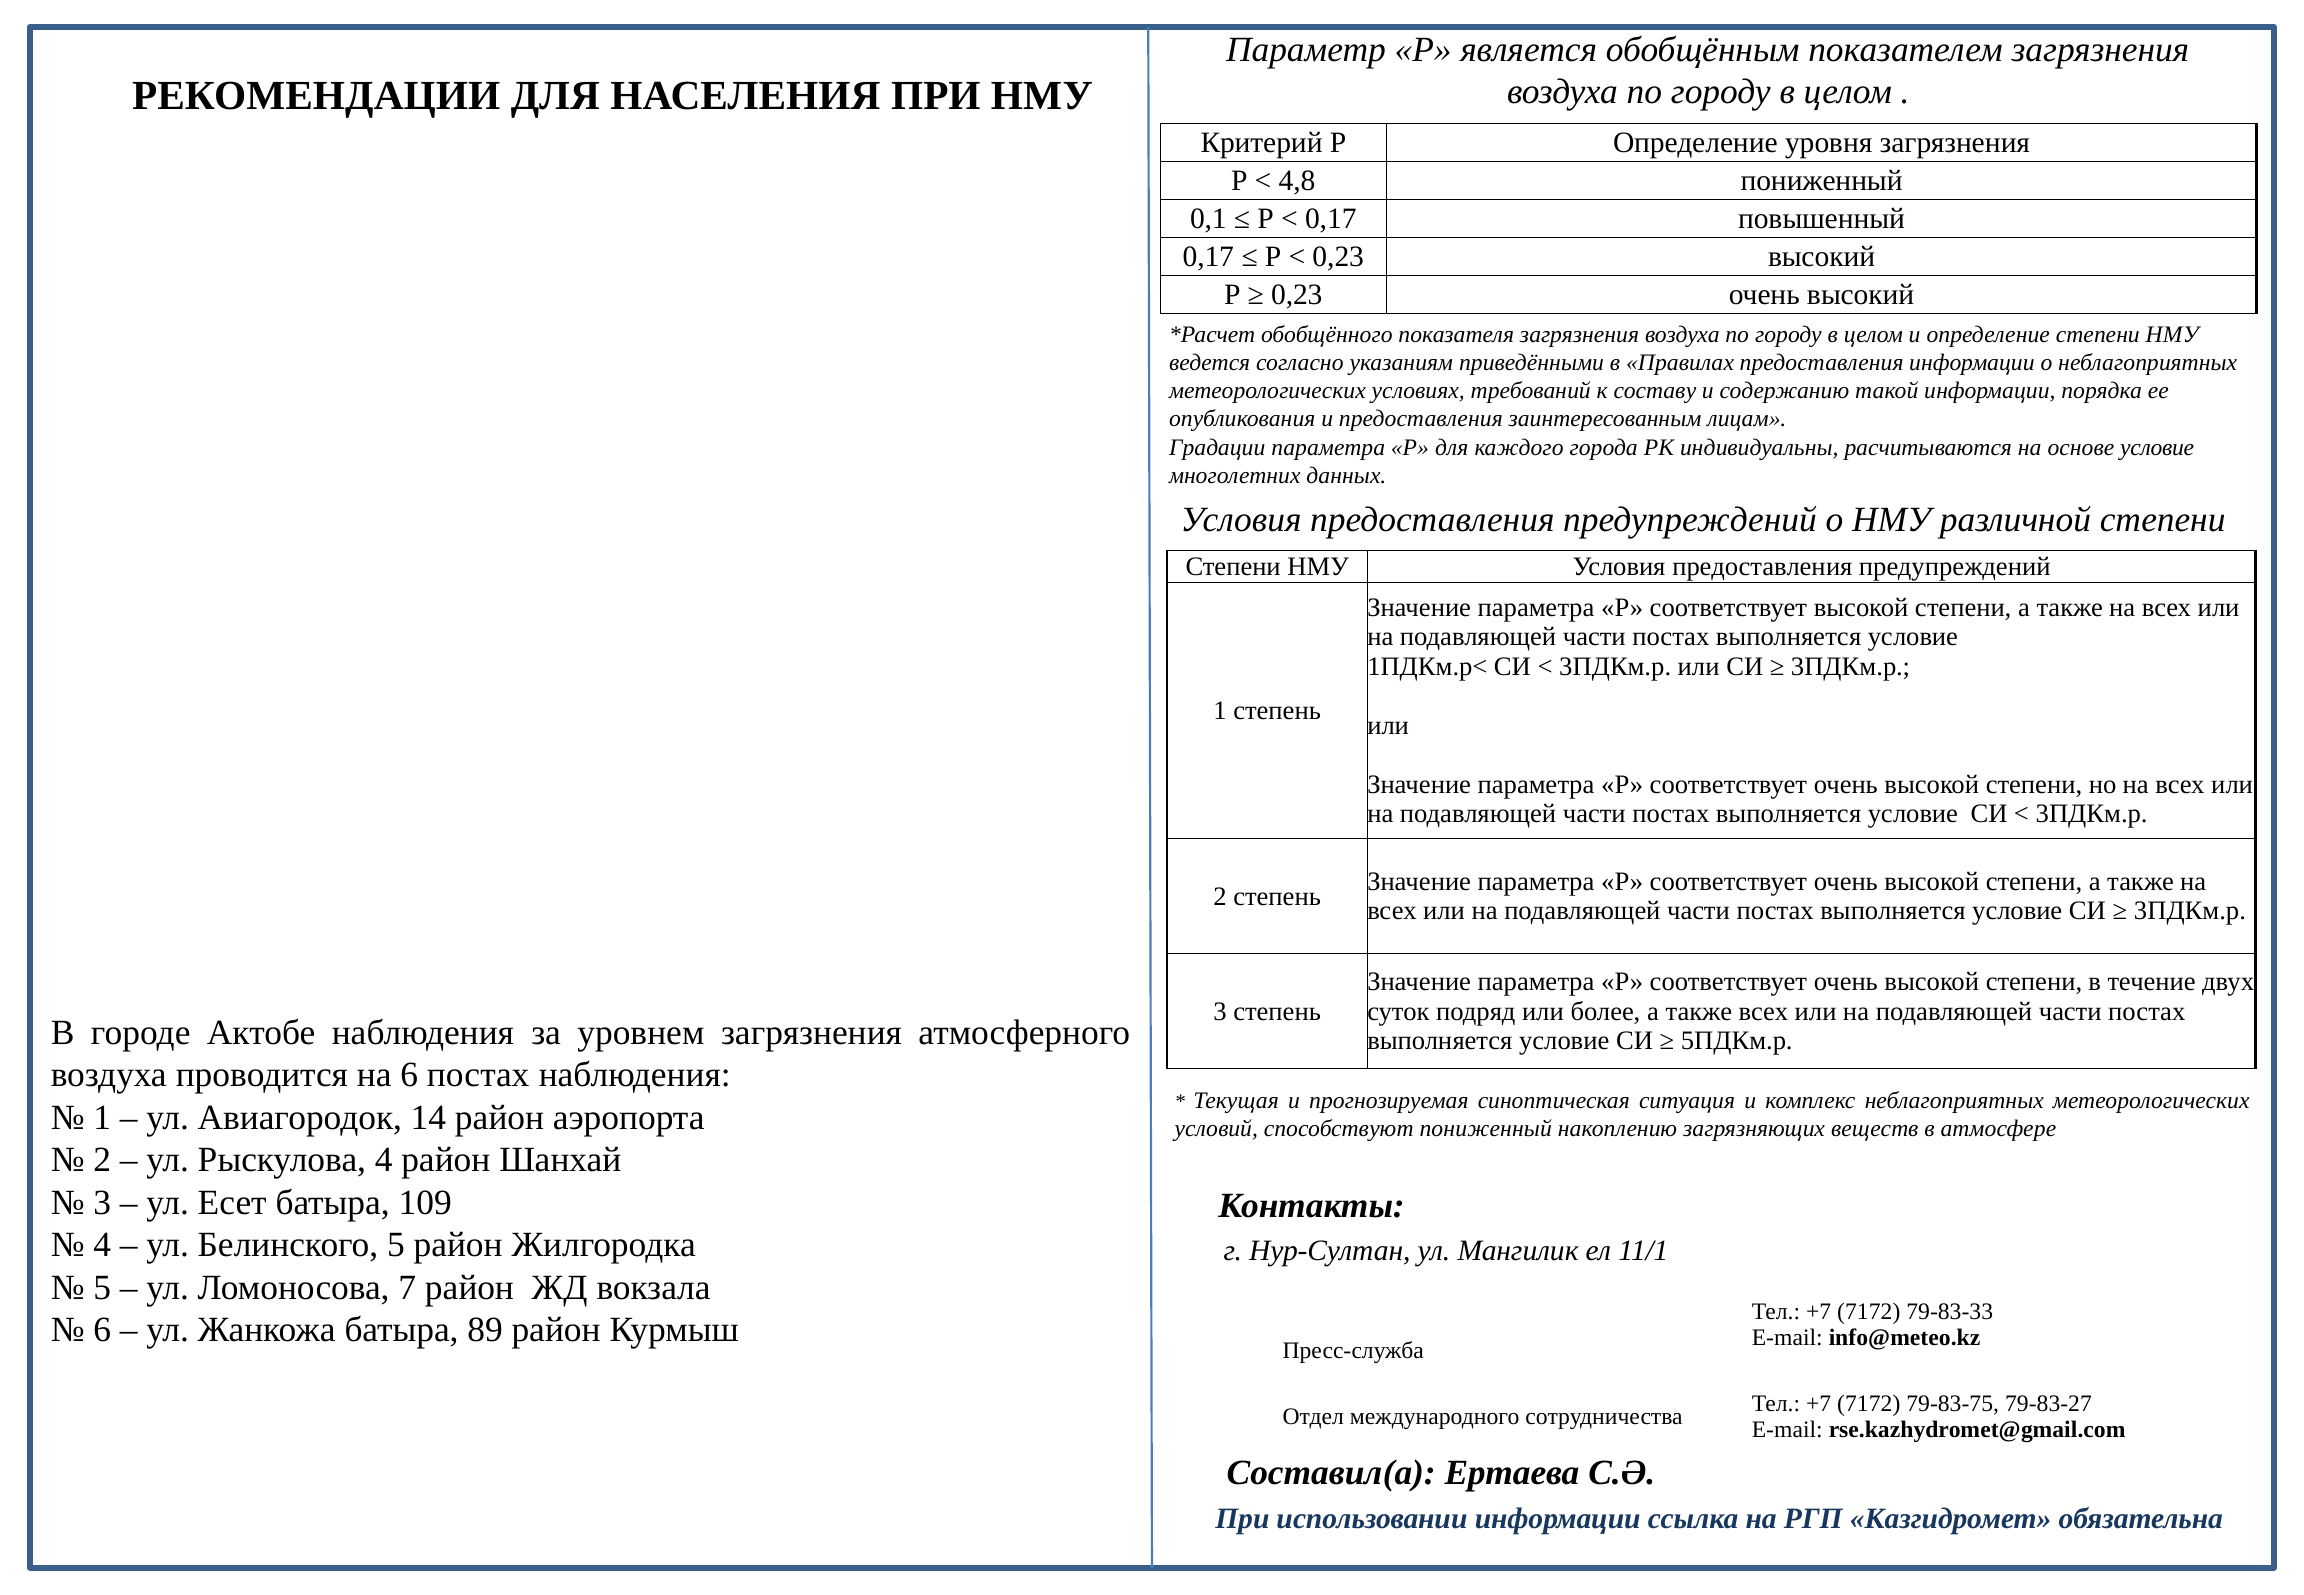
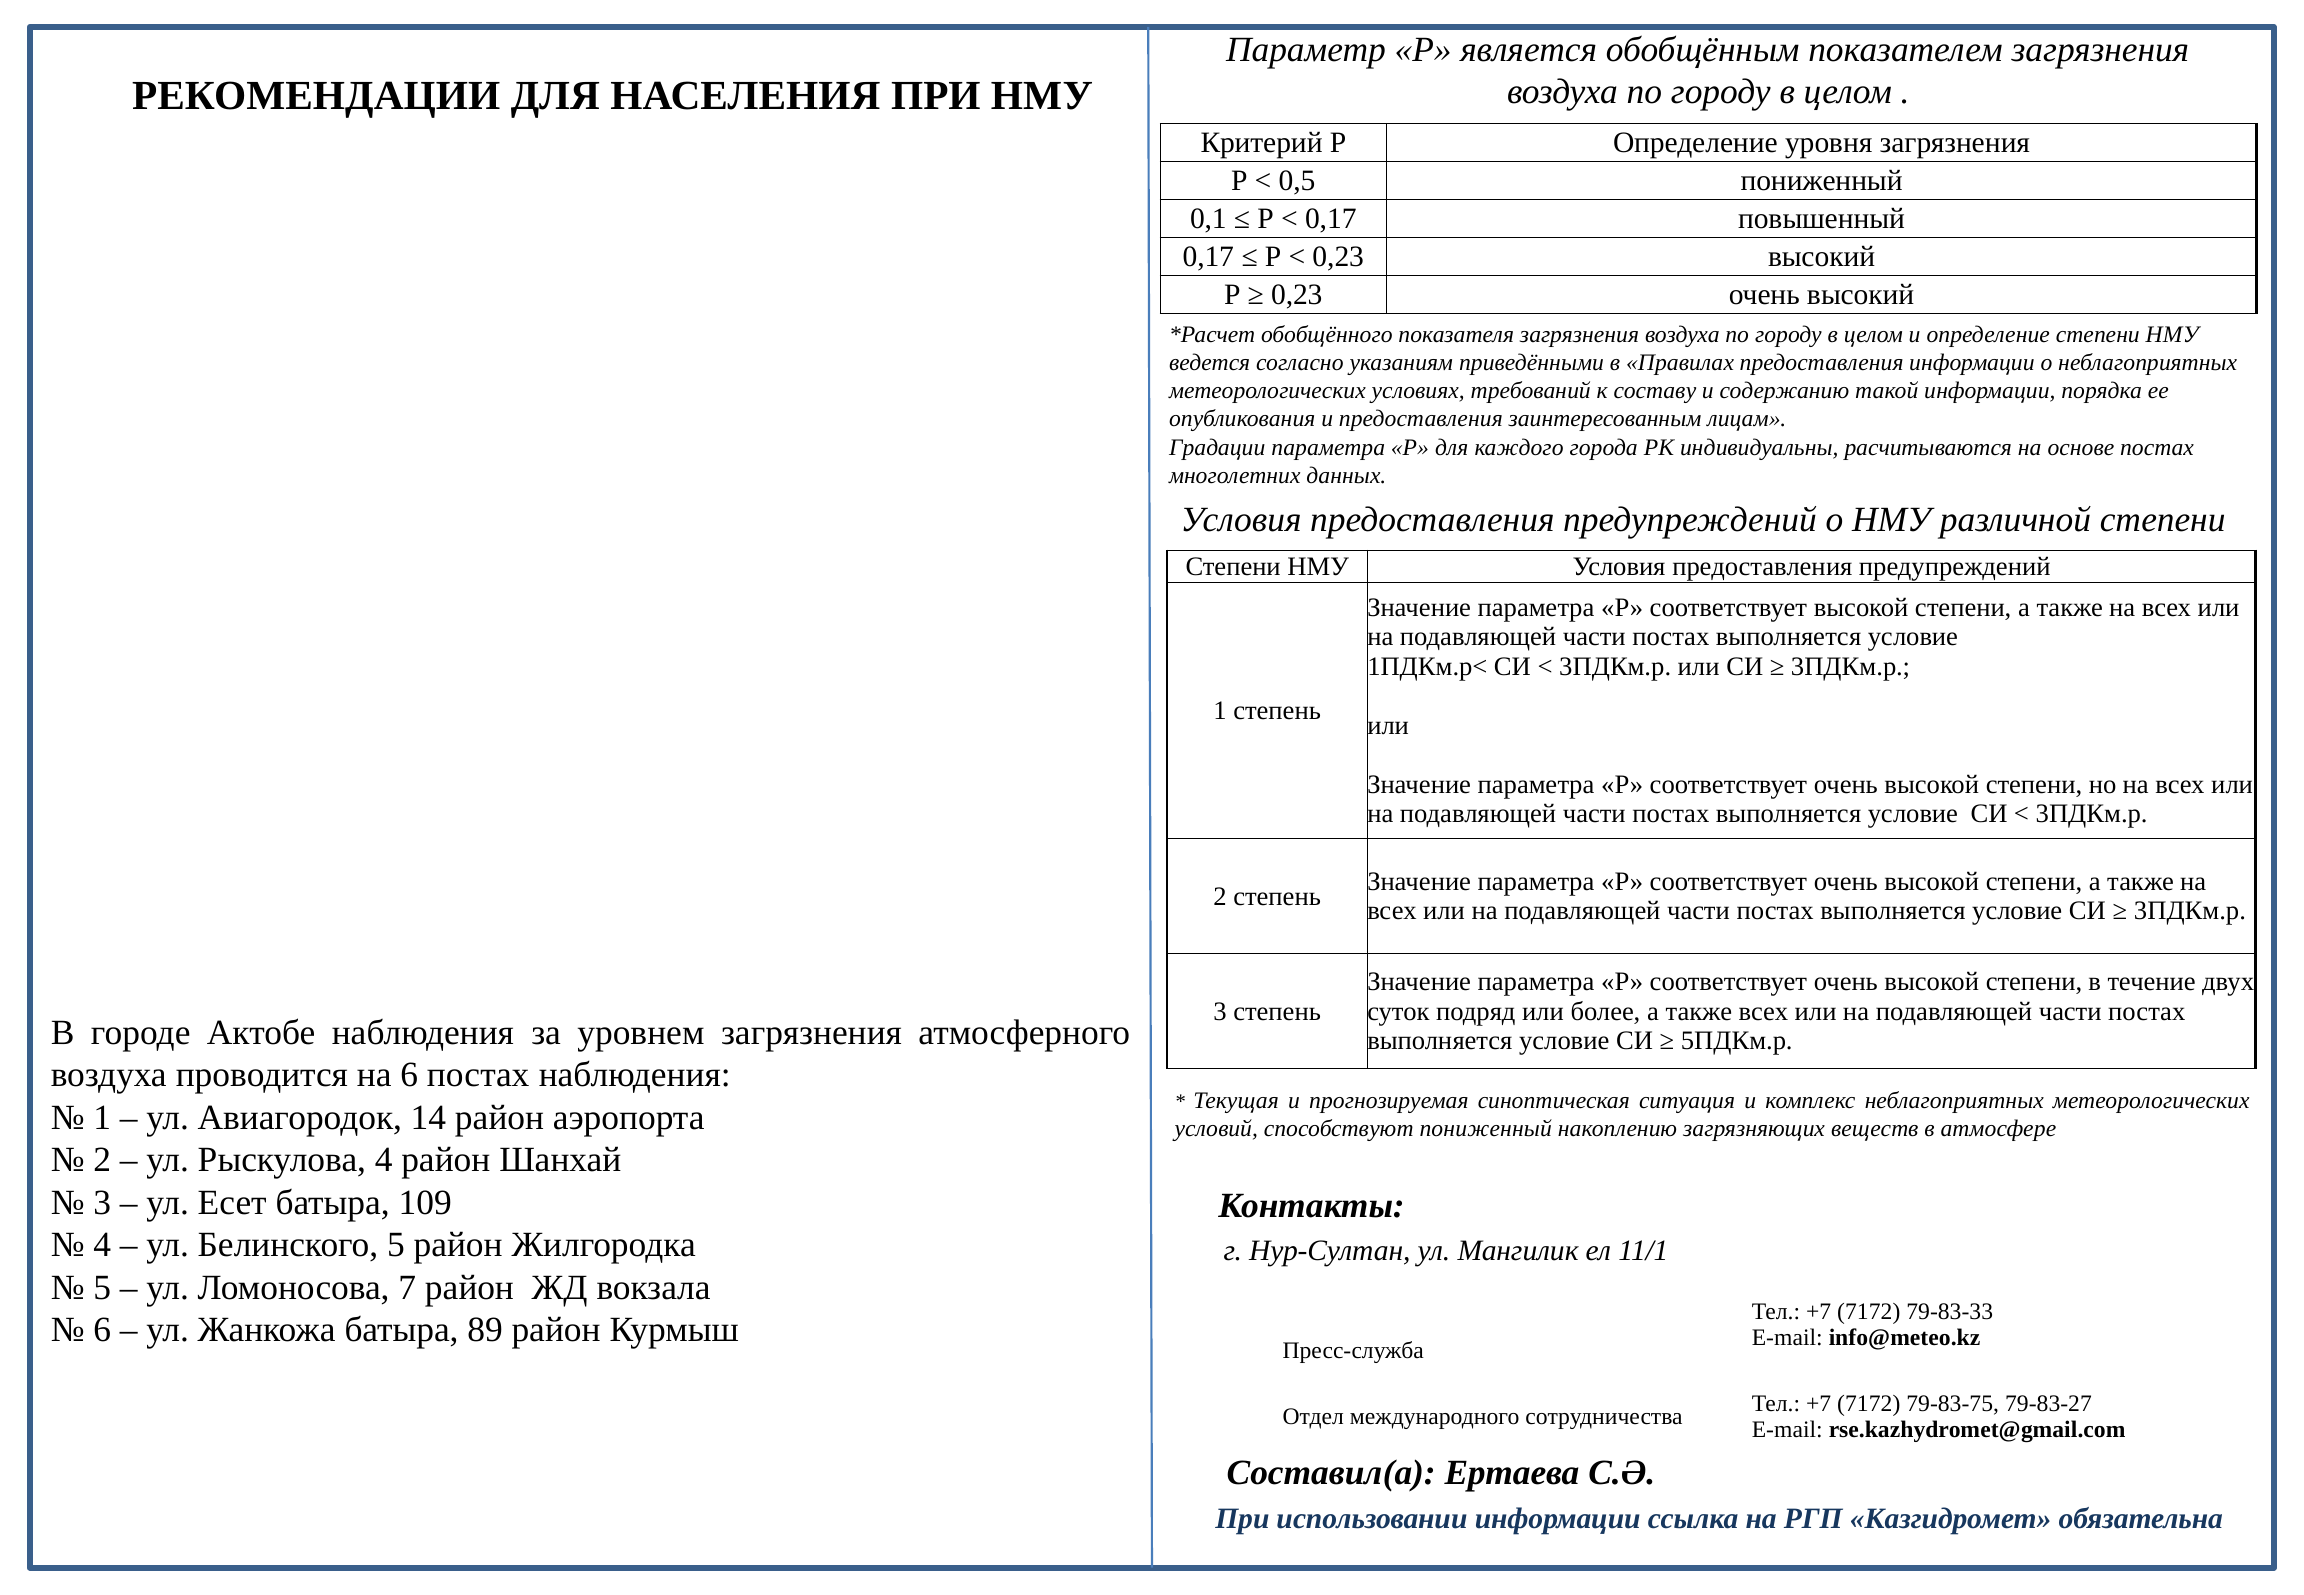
4,8: 4,8 -> 0,5
основе условие: условие -> постах
